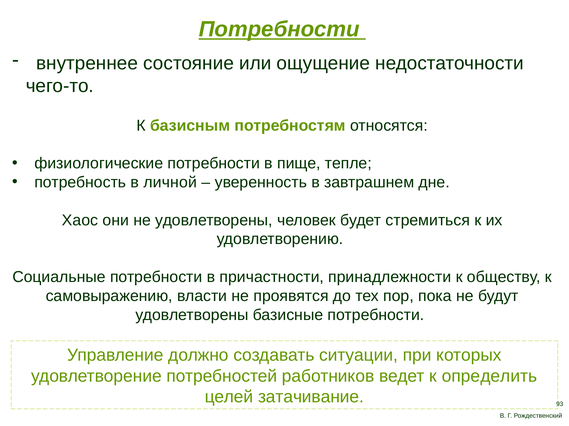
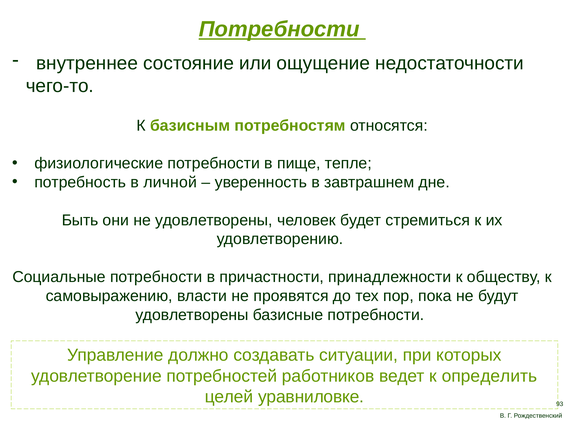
Хаос: Хаос -> Быть
затачивание: затачивание -> уравниловке
